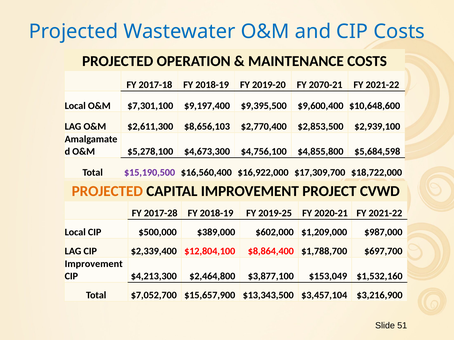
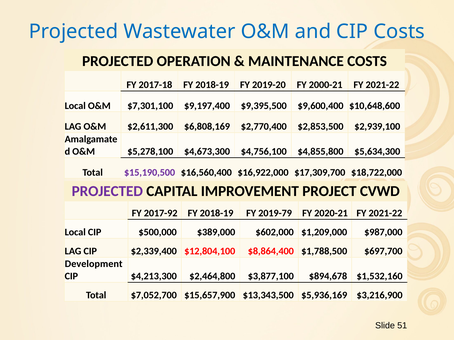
2070-21: 2070-21 -> 2000-21
$8,656,103: $8,656,103 -> $6,808,169
$5,684,598: $5,684,598 -> $5,634,300
PROJECTED at (107, 192) colour: orange -> purple
2017-28: 2017-28 -> 2017-92
2019-25: 2019-25 -> 2019-79
$1,788,700: $1,788,700 -> $1,788,500
Improvement at (94, 264): Improvement -> Development
$153,049: $153,049 -> $894,678
$3,457,104: $3,457,104 -> $5,936,169
